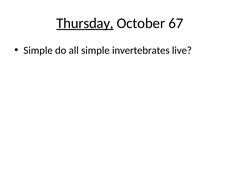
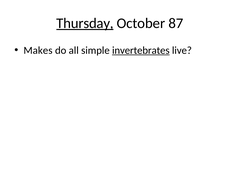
67: 67 -> 87
Simple at (38, 50): Simple -> Makes
invertebrates underline: none -> present
